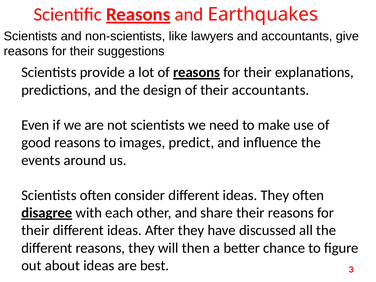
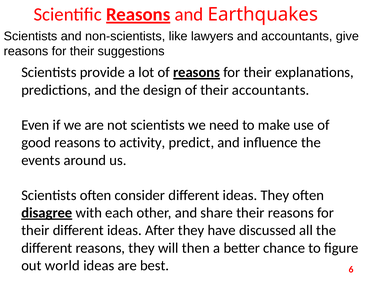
images: images -> activity
about: about -> world
3: 3 -> 6
